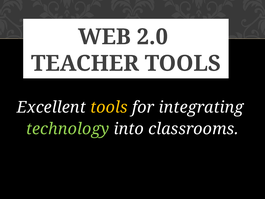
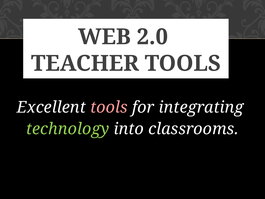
tools at (109, 107) colour: yellow -> pink
